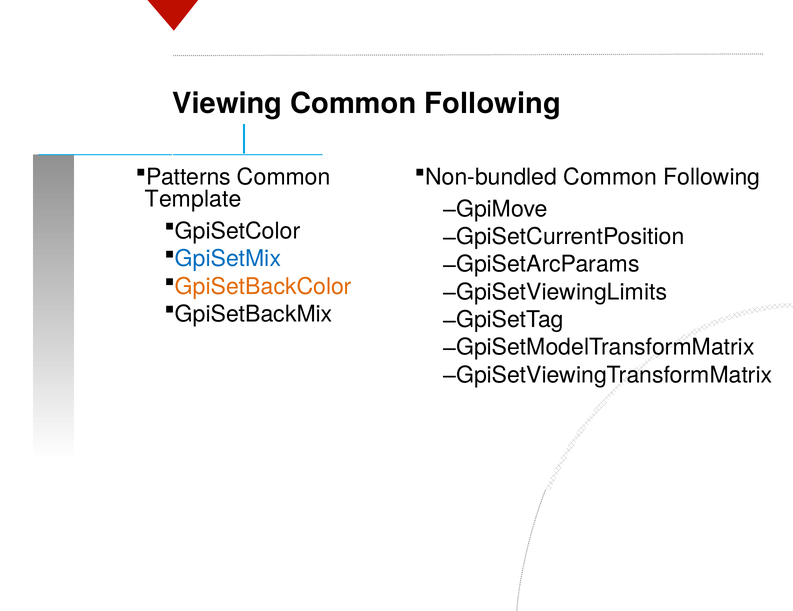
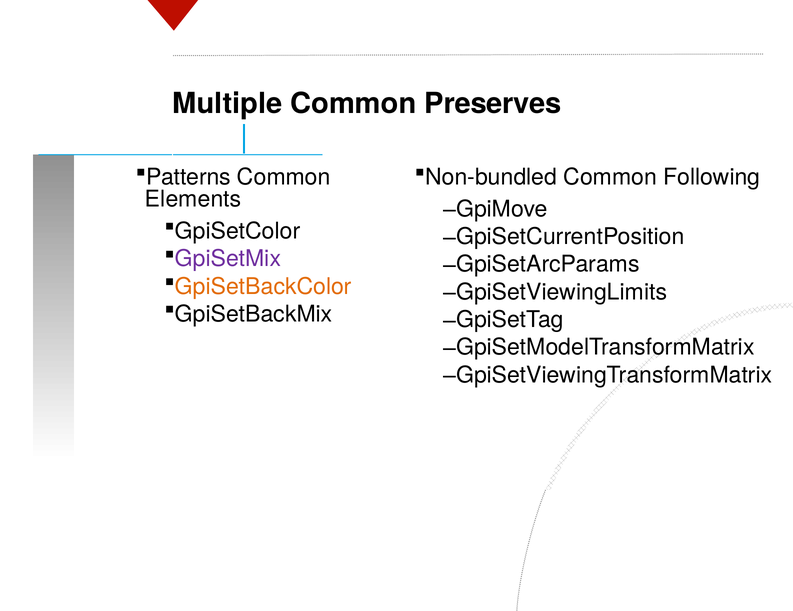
Viewing: Viewing -> Multiple
Following at (493, 104): Following -> Preserves
Template: Template -> Elements
GpiSetMix colour: blue -> purple
